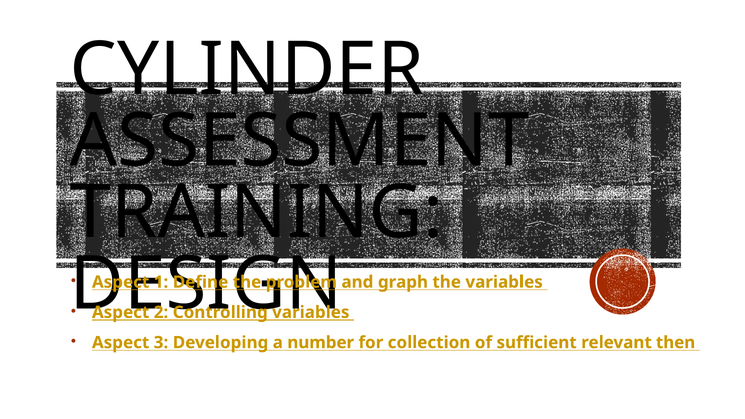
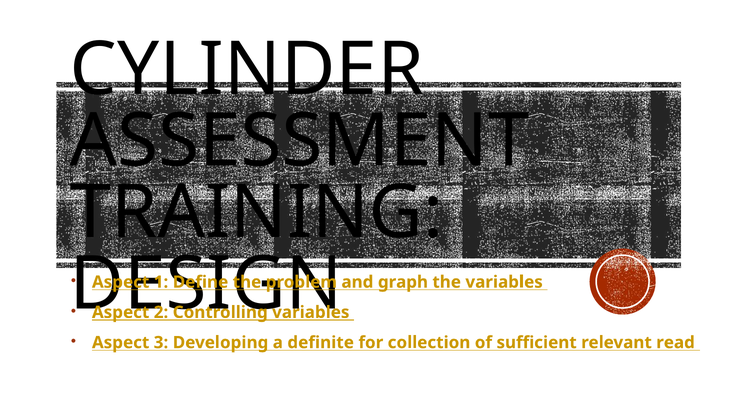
number: number -> definite
then: then -> read
